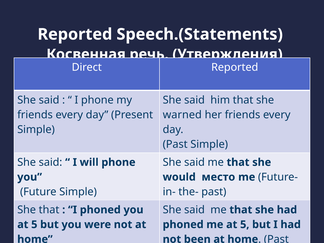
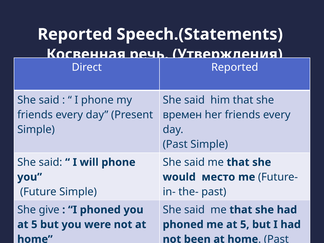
warned: warned -> времен
She that: that -> give
